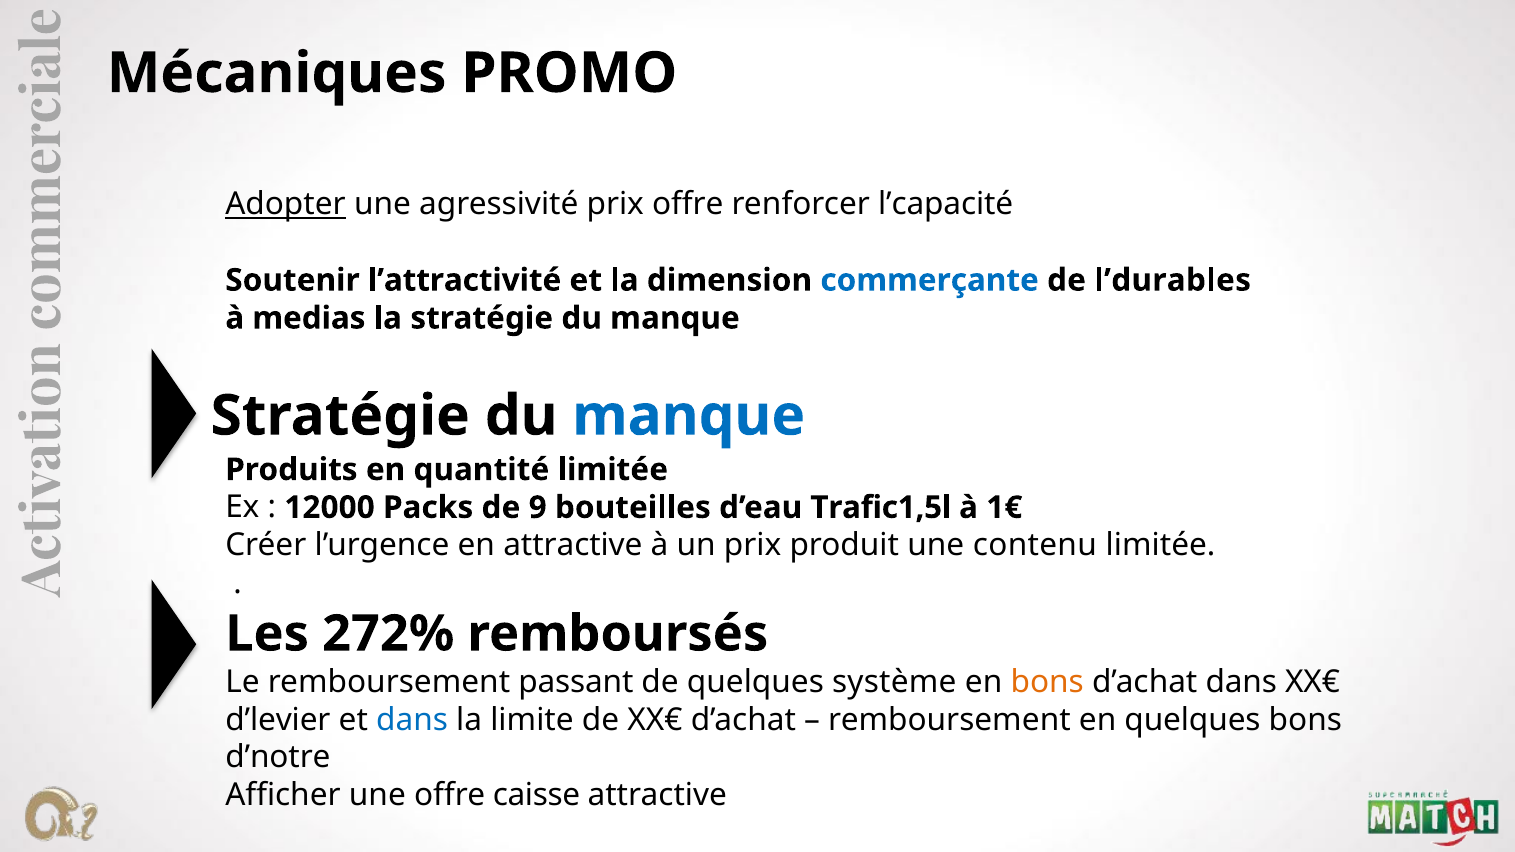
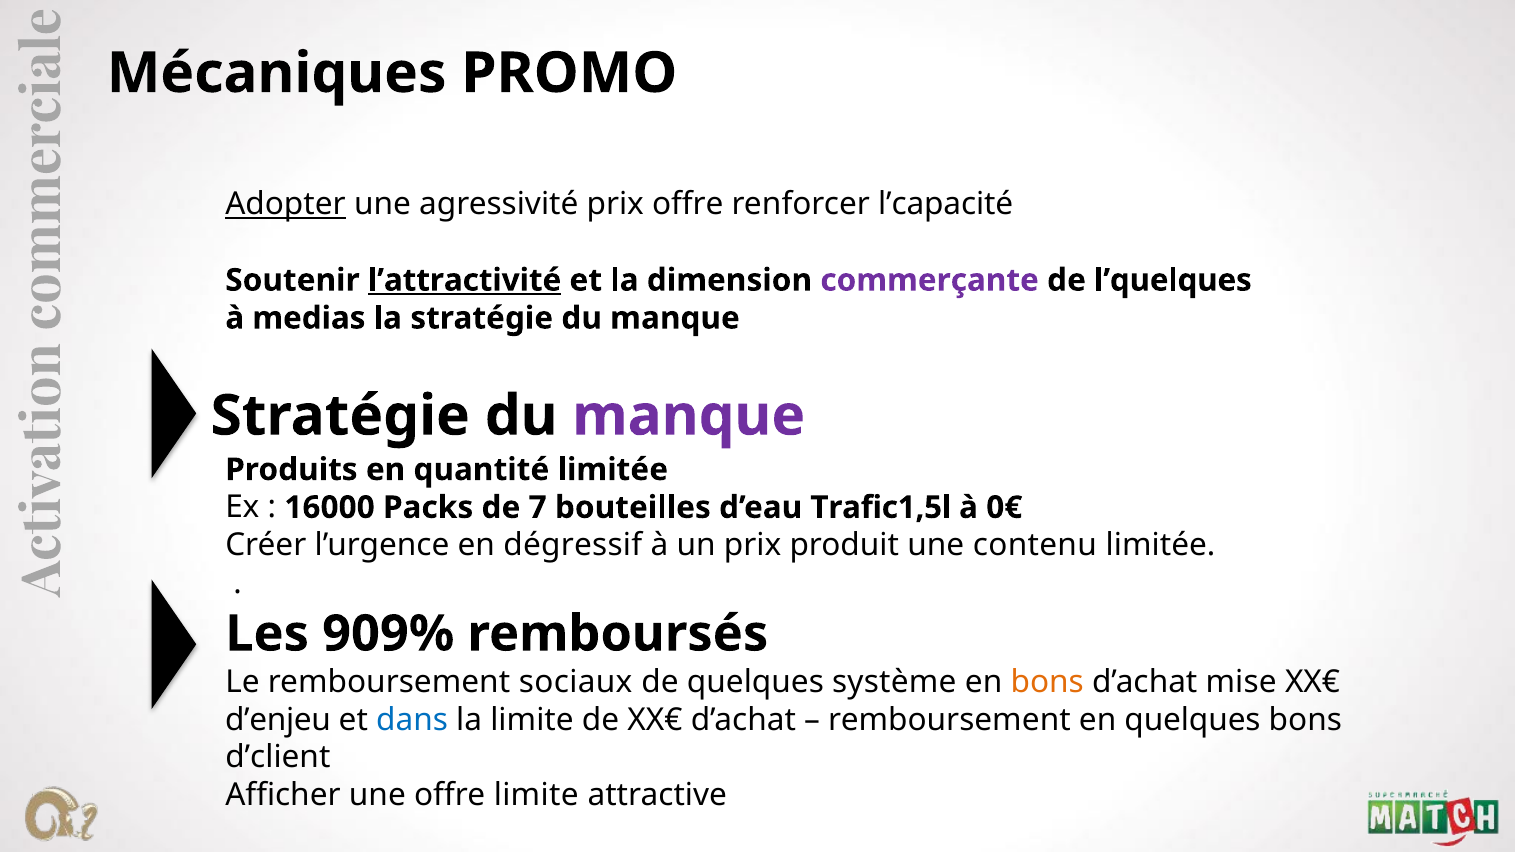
l’attractivité underline: none -> present
commerçante colour: blue -> purple
l’durables: l’durables -> l’quelques
manque at (689, 416) colour: blue -> purple
12000: 12000 -> 16000
9: 9 -> 7
1€: 1€ -> 0€
en attractive: attractive -> dégressif
272%: 272% -> 909%
passant: passant -> sociaux
d’achat dans: dans -> mise
d’levier: d’levier -> d’enjeu
d’notre: d’notre -> d’client
offre caisse: caisse -> limite
